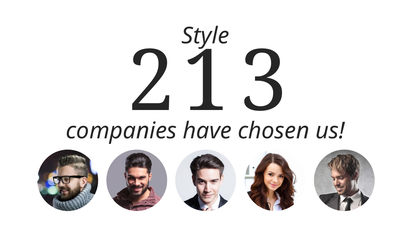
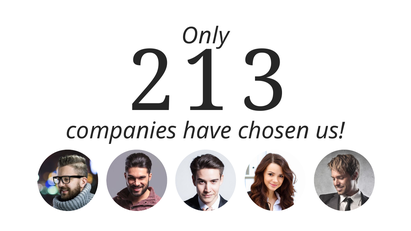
Style: Style -> Only
